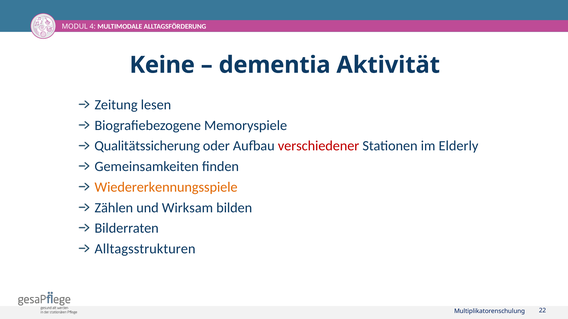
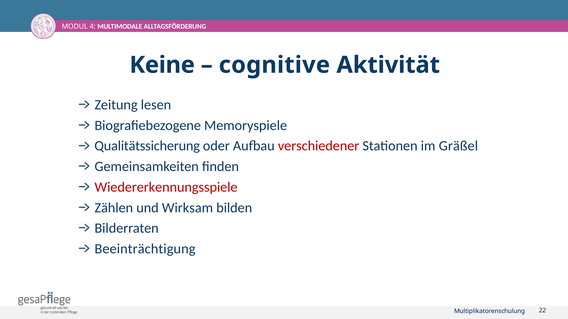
dementia: dementia -> cognitive
Elderly: Elderly -> Gräßel
Wiedererkennungsspiele colour: orange -> red
Alltagsstrukturen: Alltagsstrukturen -> Beeinträchtigung
